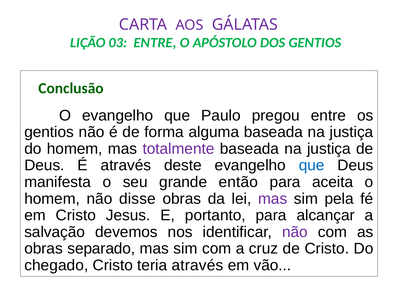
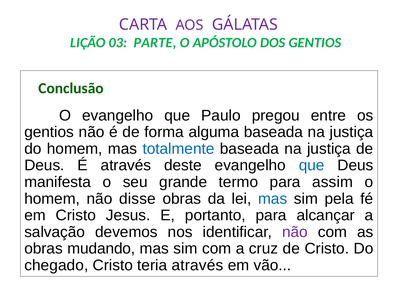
03 ENTRE: ENTRE -> PARTE
totalmente colour: purple -> blue
então: então -> termo
aceita: aceita -> assim
mas at (273, 199) colour: purple -> blue
separado: separado -> mudando
